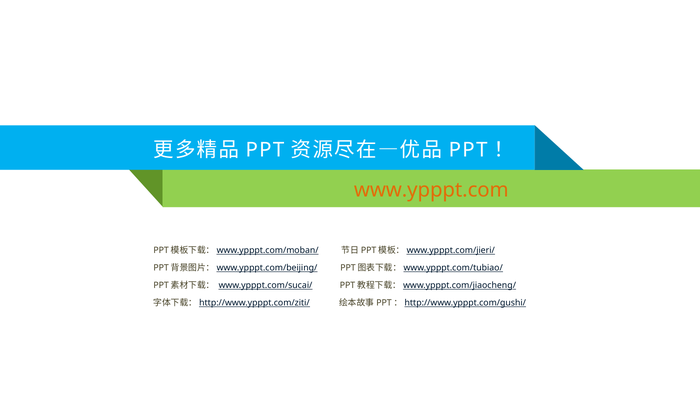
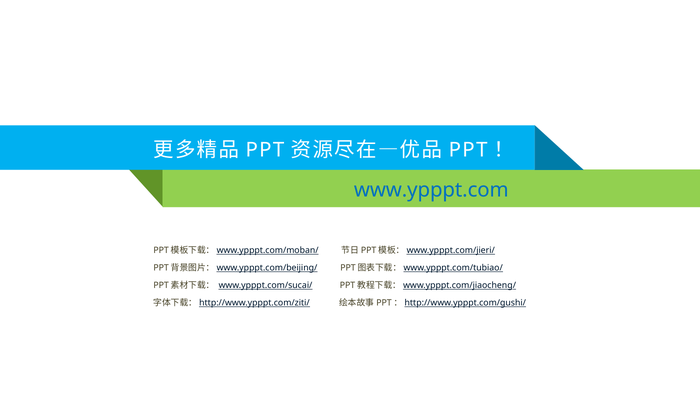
www.ypppt.com colour: orange -> blue
